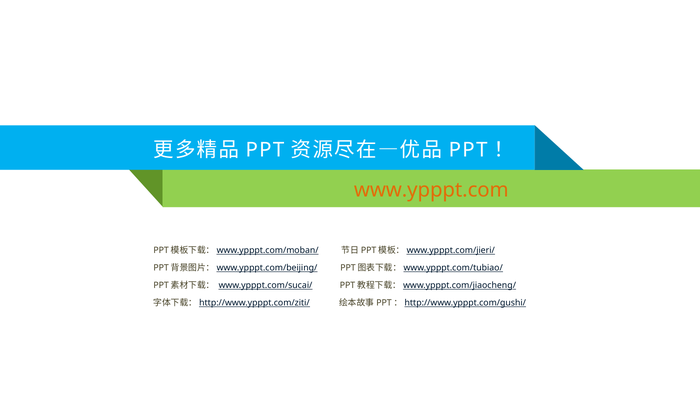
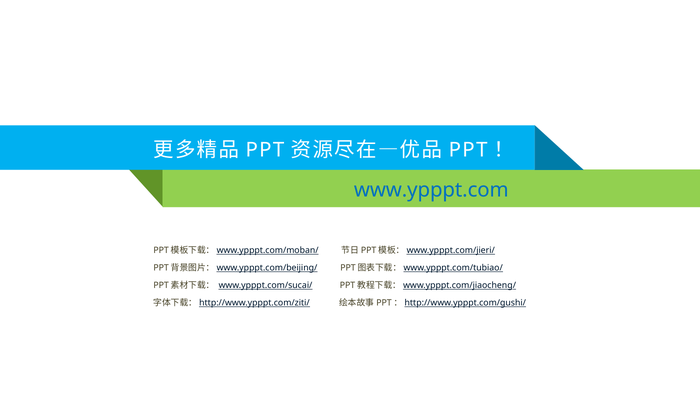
www.ypppt.com colour: orange -> blue
